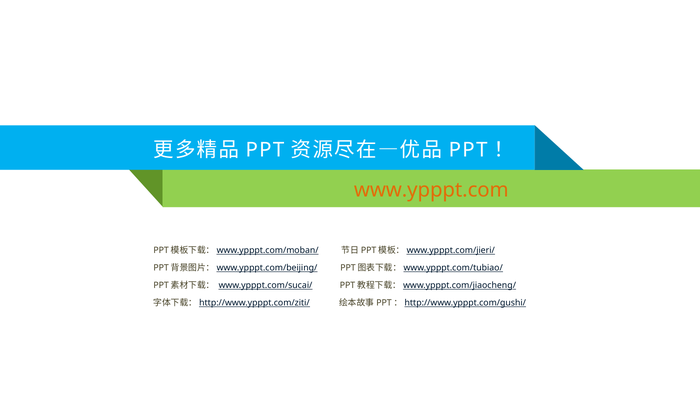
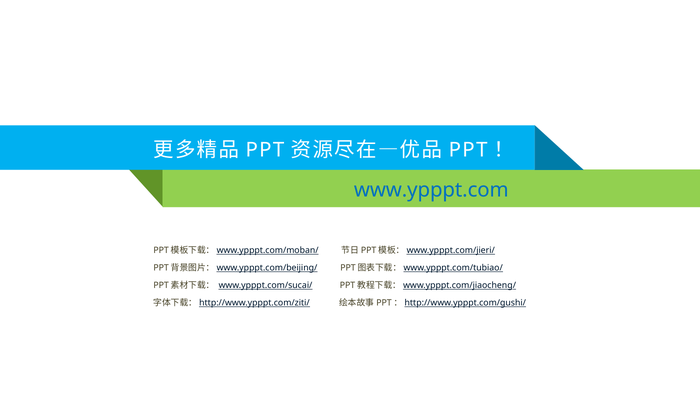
www.ypppt.com colour: orange -> blue
